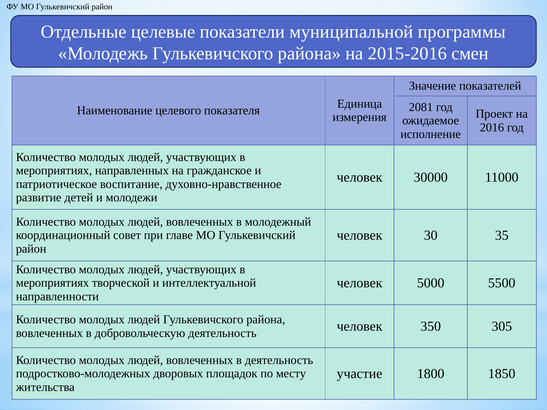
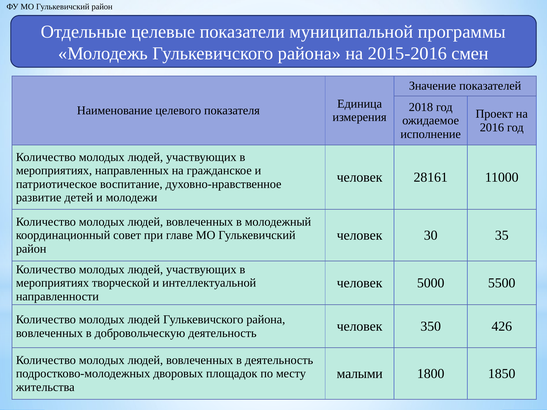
2081: 2081 -> 2018
30000: 30000 -> 28161
305: 305 -> 426
участие: участие -> малыми
